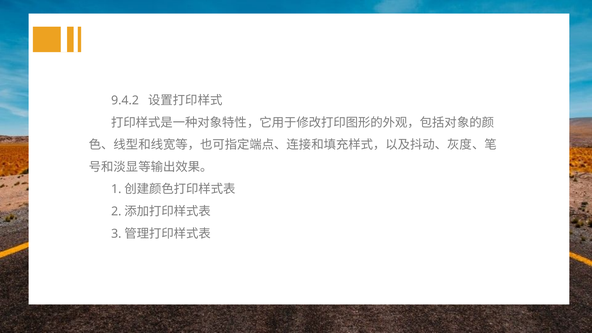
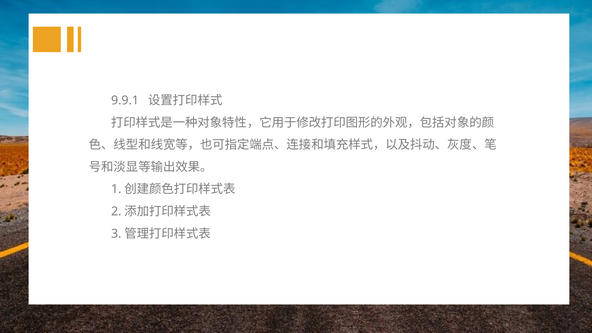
9.4.2: 9.4.2 -> 9.9.1
